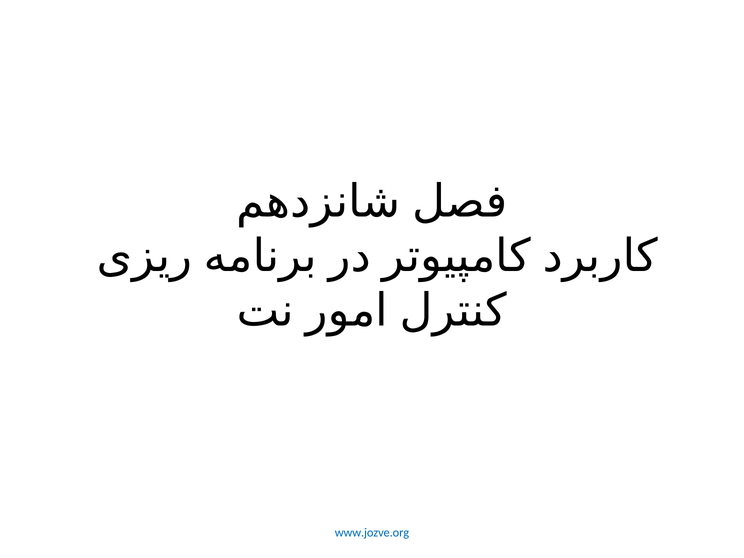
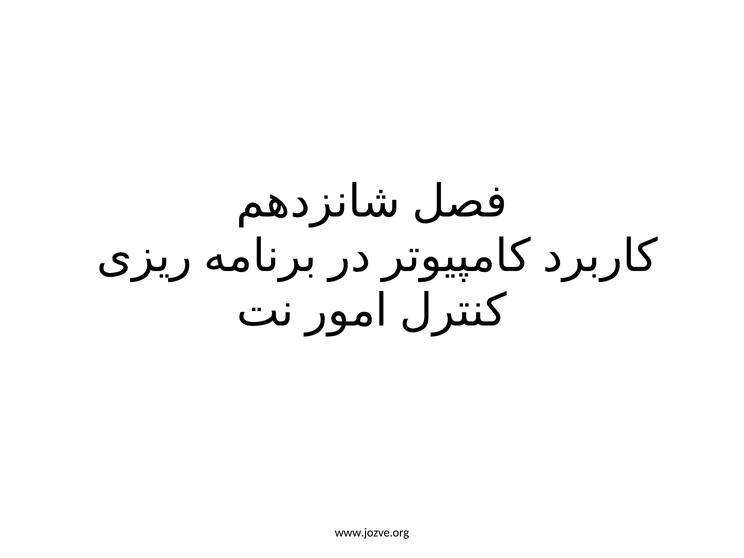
www.jozve.org colour: blue -> black
